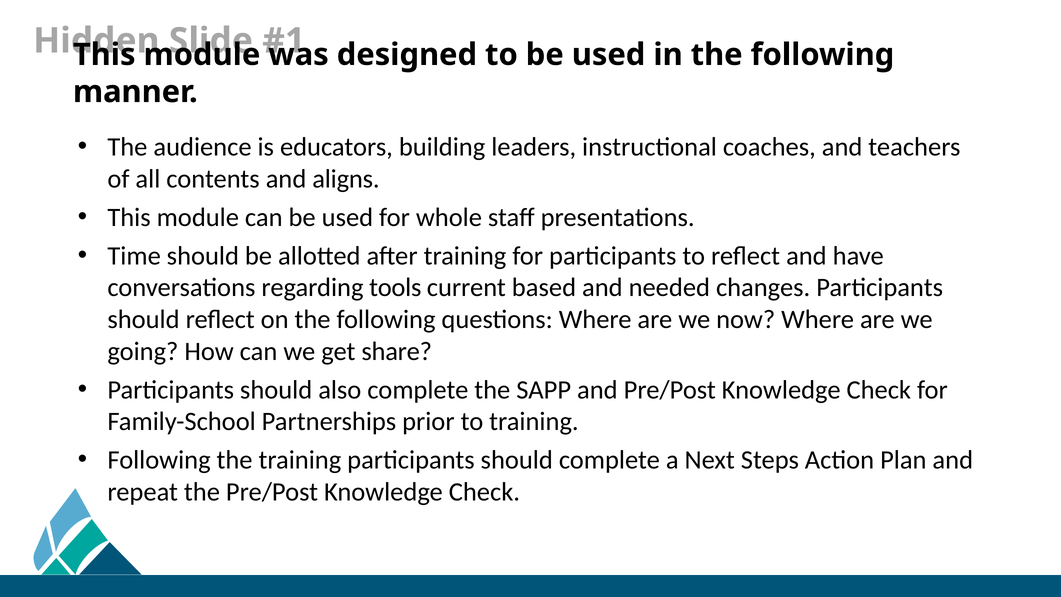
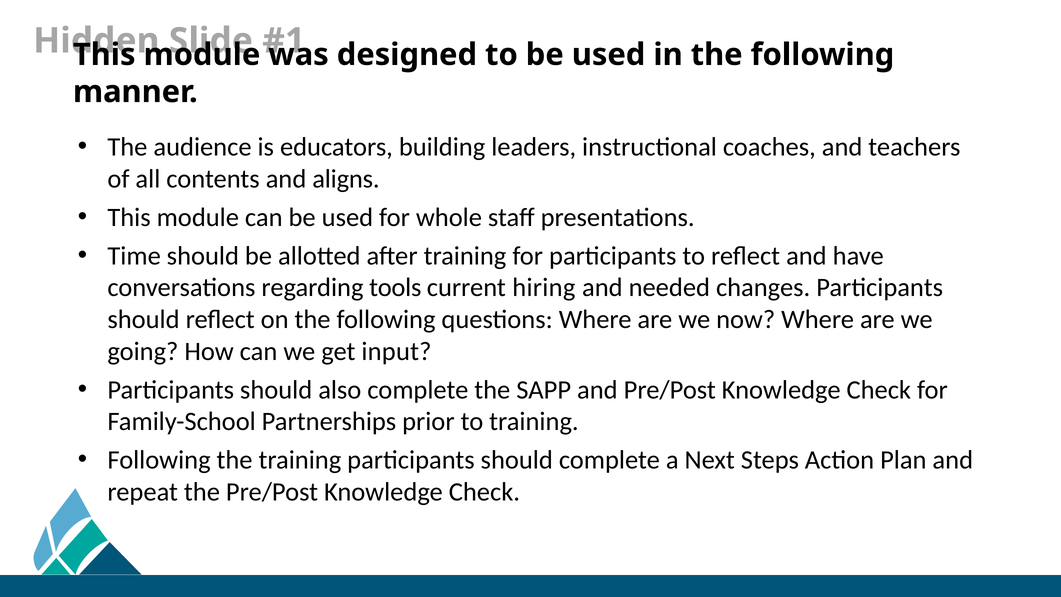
based: based -> hiring
share: share -> input
